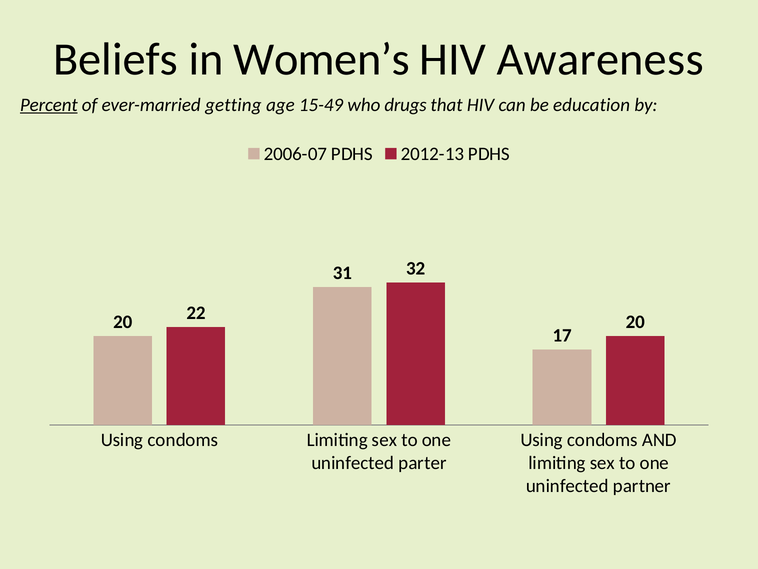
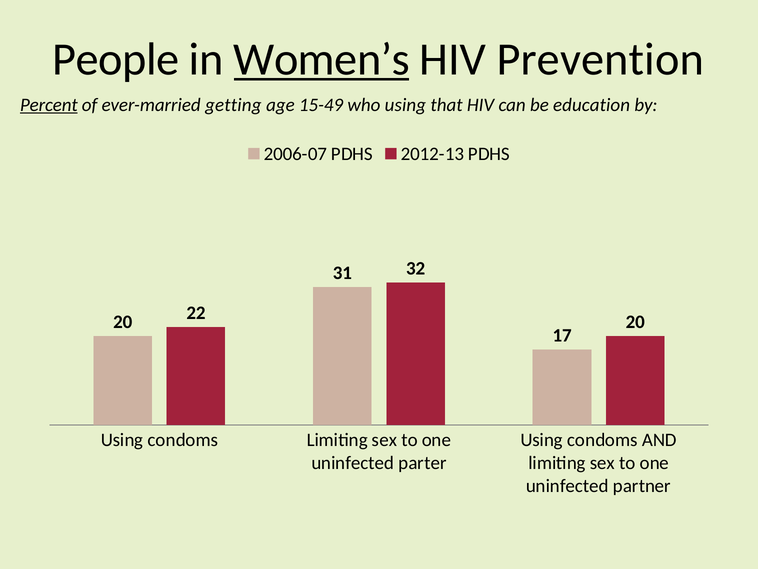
Beliefs: Beliefs -> People
Women’s underline: none -> present
Awareness: Awareness -> Prevention
who drugs: drugs -> using
